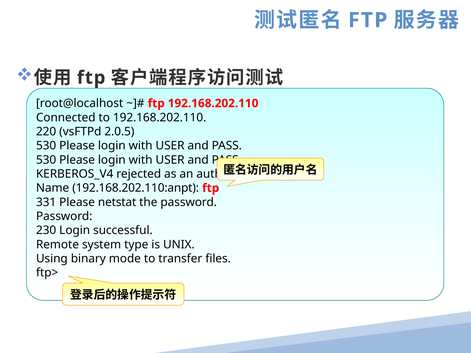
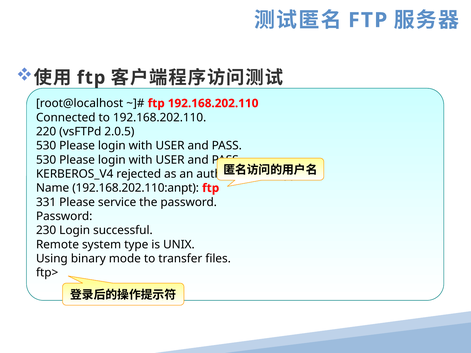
netstat: netstat -> service
